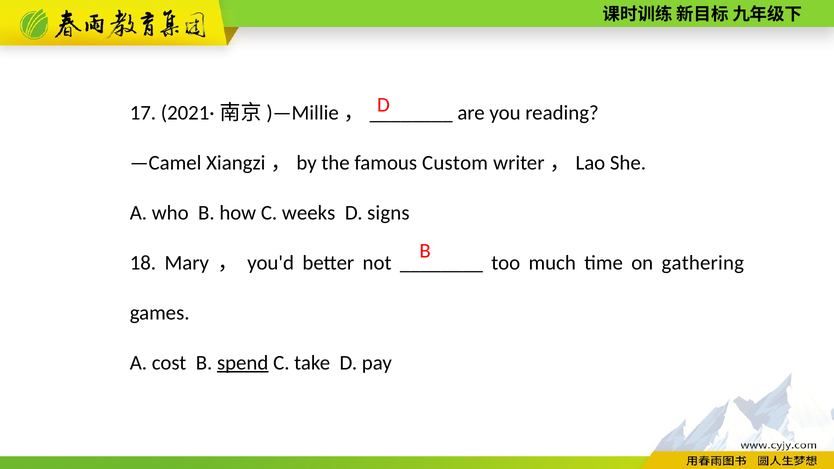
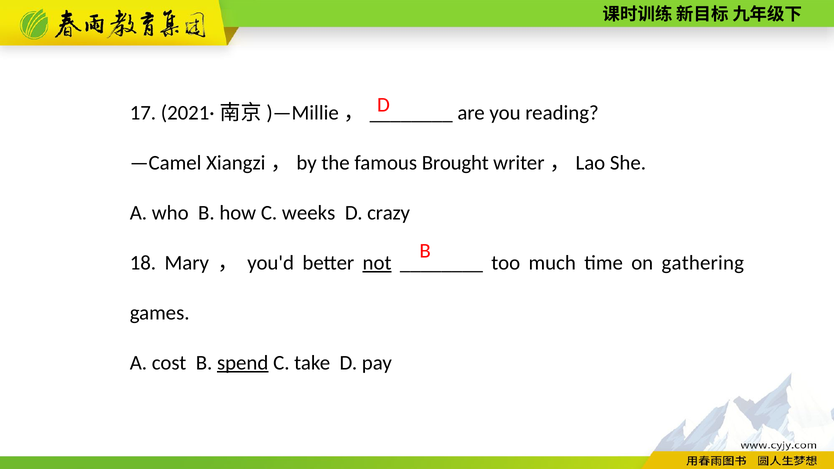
Custom: Custom -> Brought
signs: signs -> crazy
not underline: none -> present
